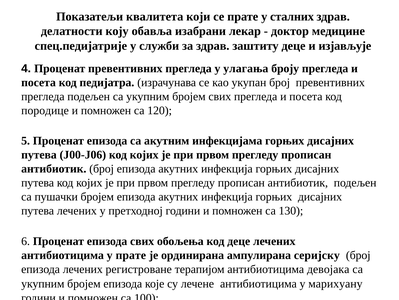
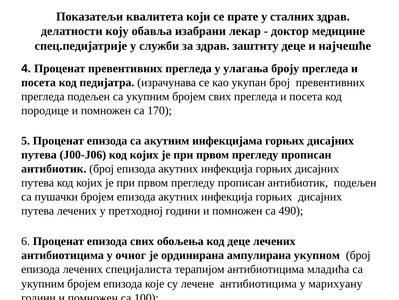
изјављује: изјављује -> најчешће
120: 120 -> 170
130: 130 -> 490
у прате: прате -> очног
серијску: серијску -> укупном
регистроване: регистроване -> специјалиста
девојака: девојака -> младића
